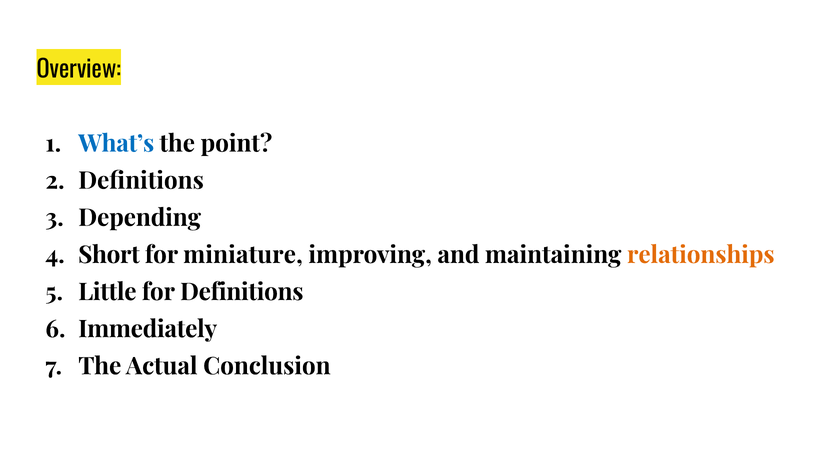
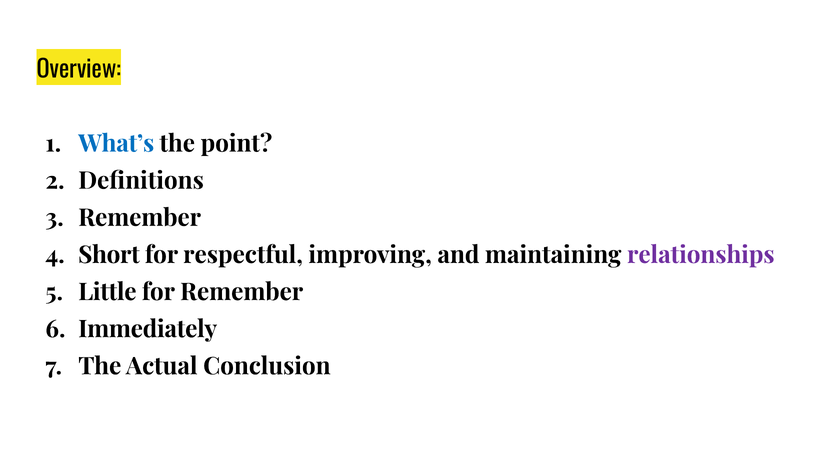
Depending at (140, 218): Depending -> Remember
miniature: miniature -> respectful
relationships colour: orange -> purple
for Definitions: Definitions -> Remember
